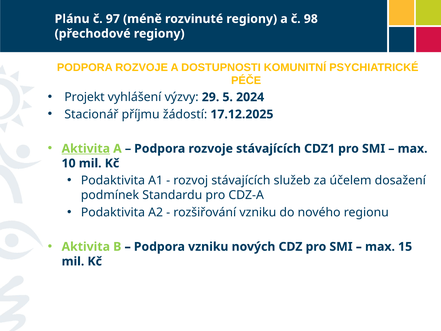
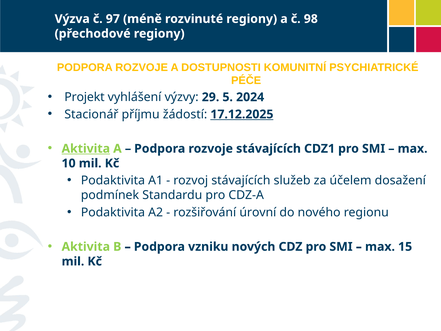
Plánu: Plánu -> Výzva
17.12.2025 underline: none -> present
rozšiřování vzniku: vzniku -> úrovní
